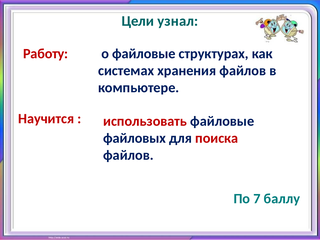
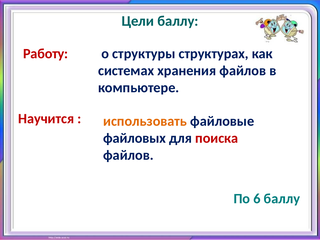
Цели узнал: узнал -> баллу
о файловые: файловые -> структуры
использовать colour: red -> orange
7: 7 -> 6
